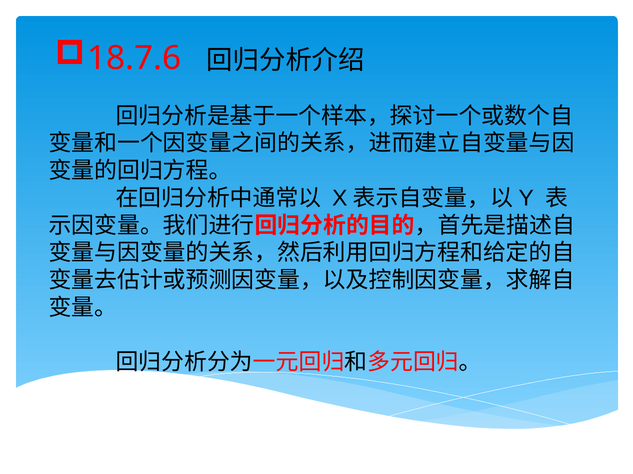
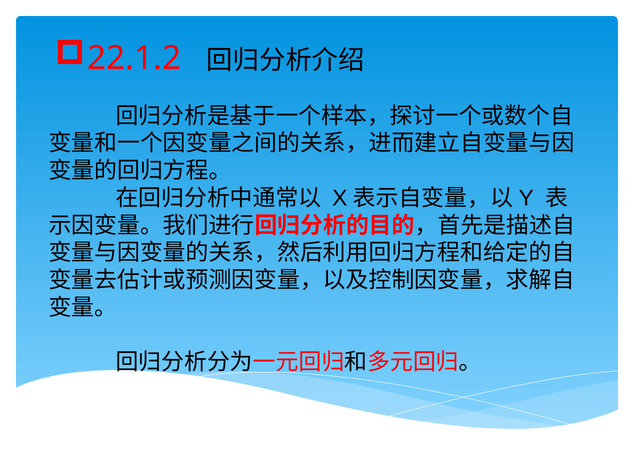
18.7.6: 18.7.6 -> 22.1.2
